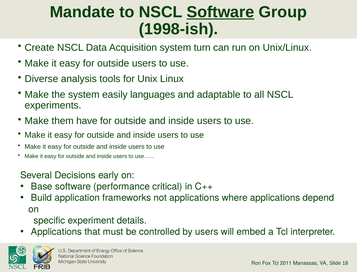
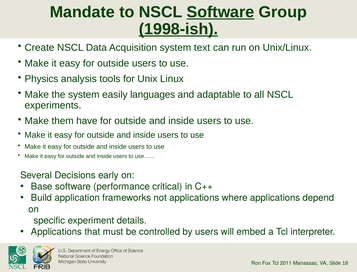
1998-ish underline: none -> present
turn: turn -> text
Diverse: Diverse -> Physics
